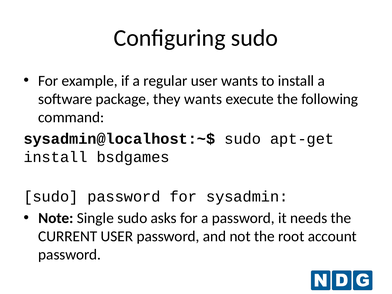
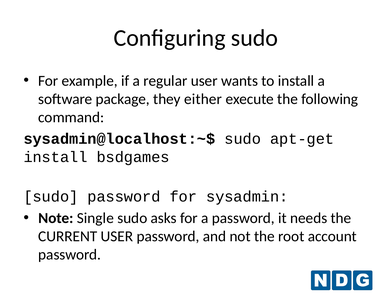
they wants: wants -> either
